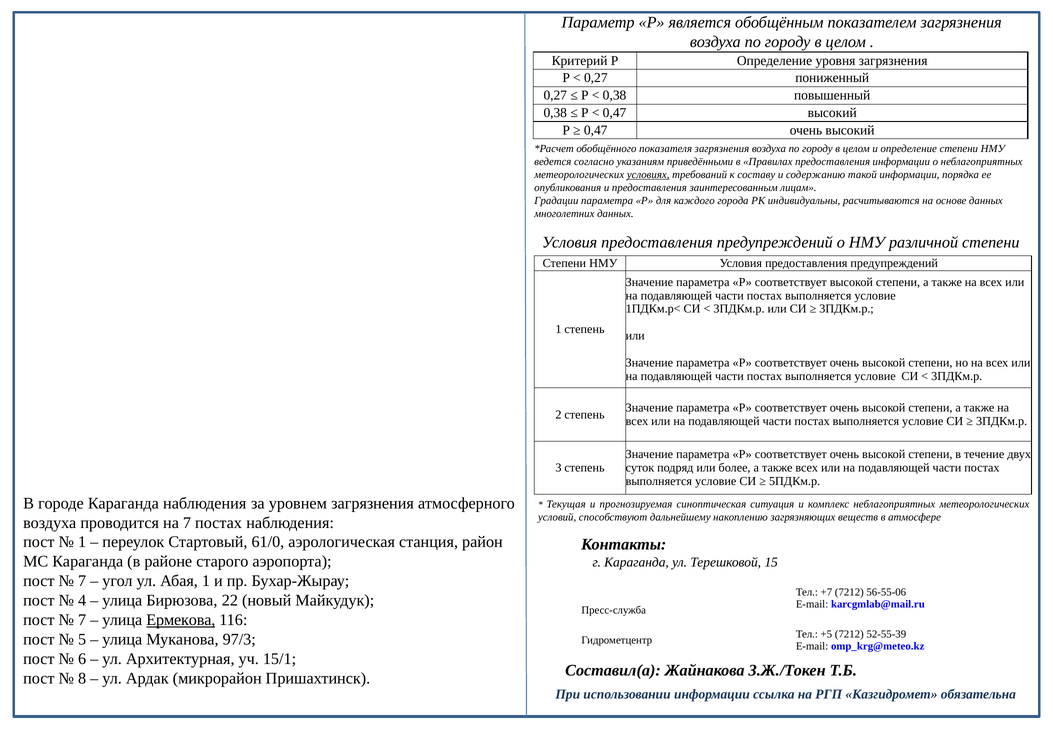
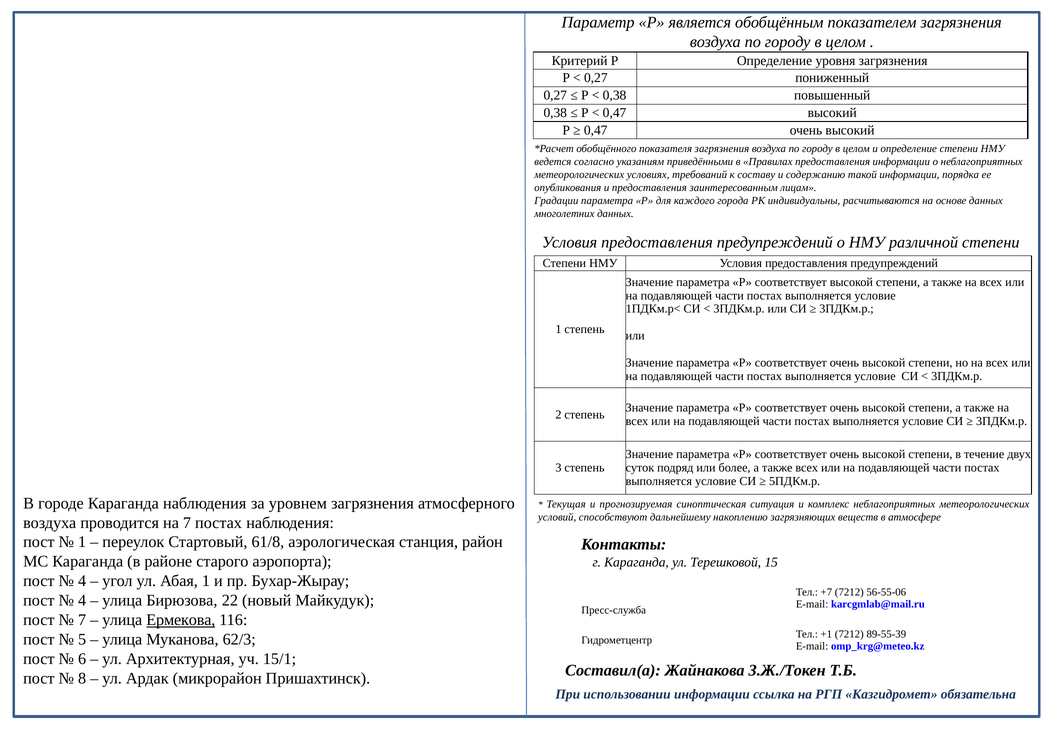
условиях underline: present -> none
61/0: 61/0 -> 61/8
7 at (82, 581): 7 -> 4
+5: +5 -> +1
52-55-39: 52-55-39 -> 89-55-39
97/3: 97/3 -> 62/3
